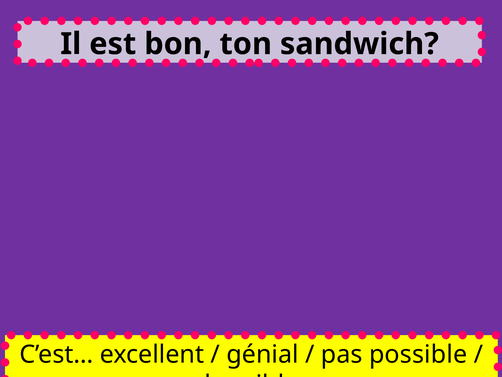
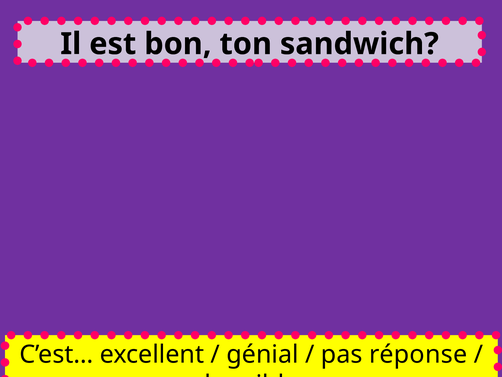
possible: possible -> réponse
